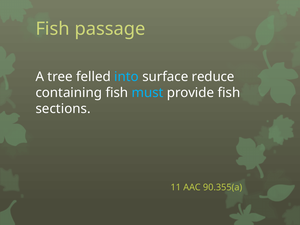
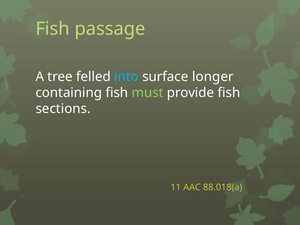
reduce: reduce -> longer
must colour: light blue -> light green
90.355(a: 90.355(a -> 88.018(a
